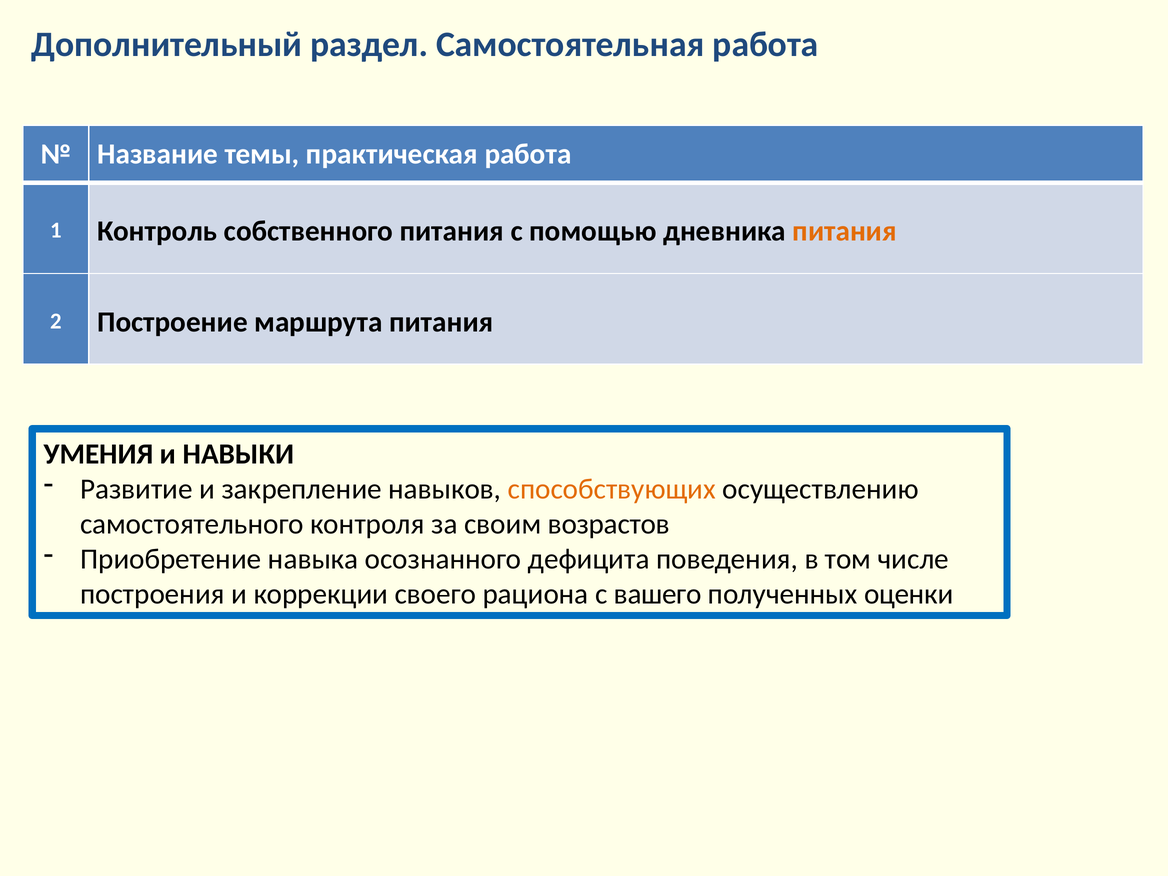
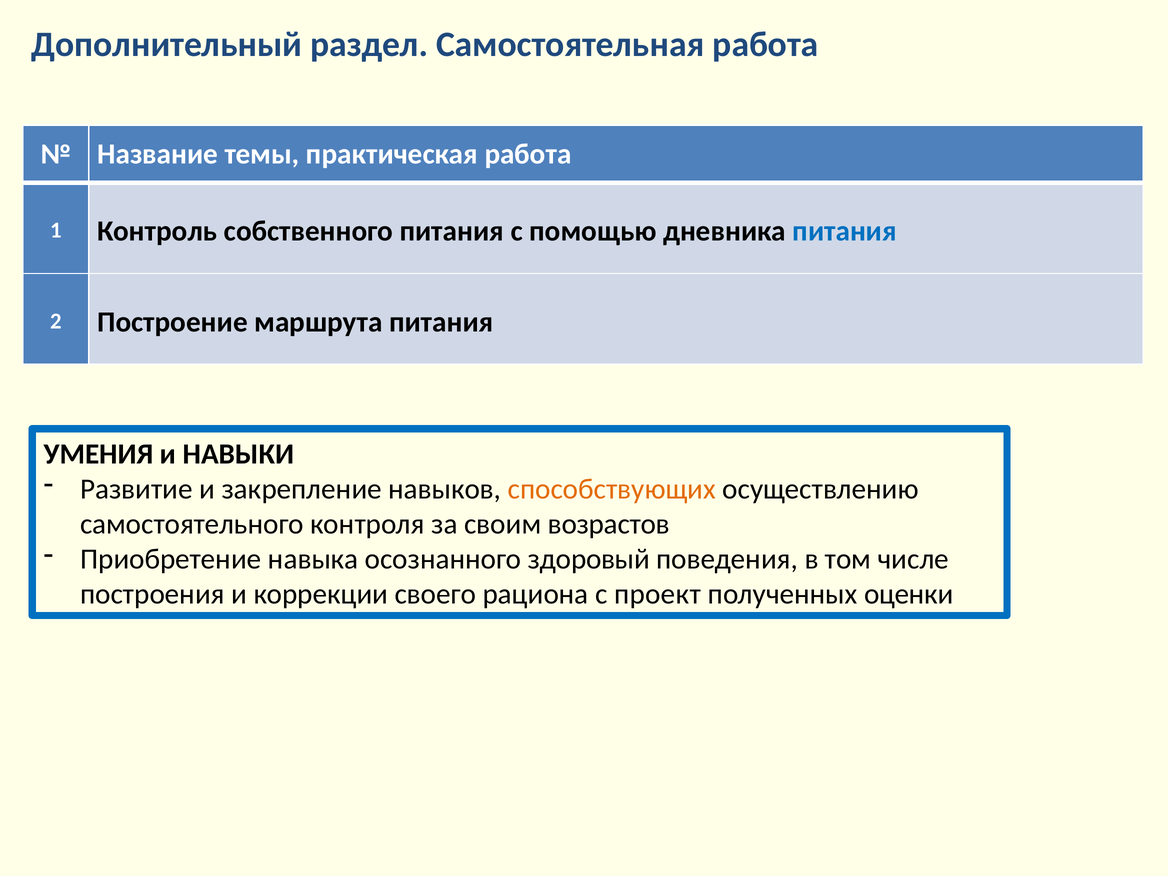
питания at (845, 231) colour: orange -> blue
дефицита: дефицита -> здоровый
вашего: вашего -> проект
